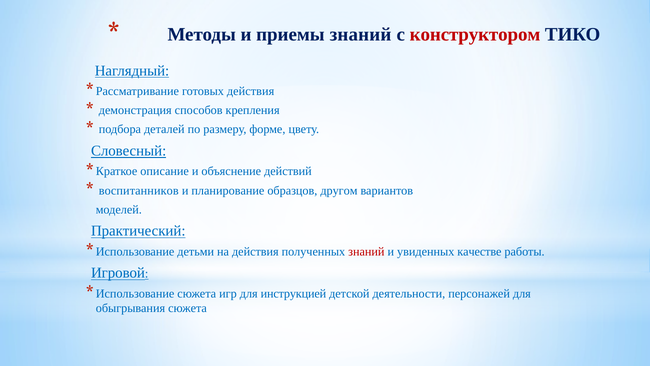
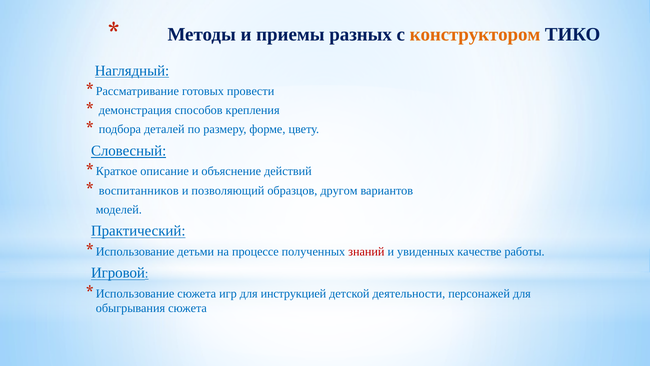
приемы знаний: знаний -> разных
конструктором colour: red -> orange
готовых действия: действия -> провести
планирование: планирование -> позволяющий
на действия: действия -> процессе
